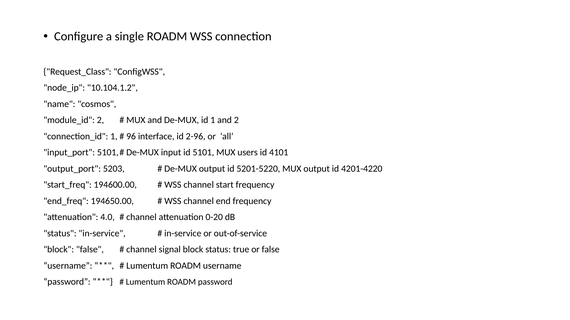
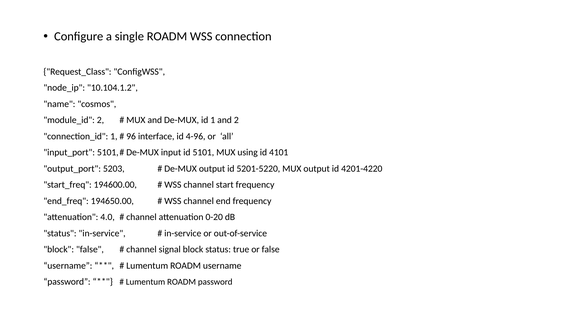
2-96: 2-96 -> 4-96
users: users -> using
